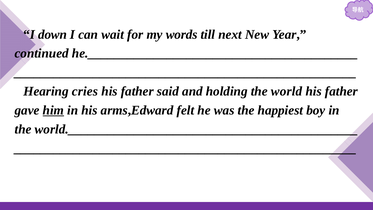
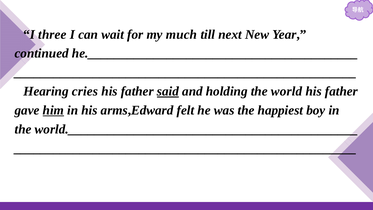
down: down -> three
words: words -> much
said underline: none -> present
